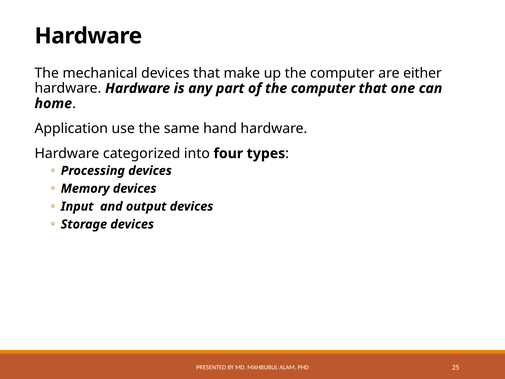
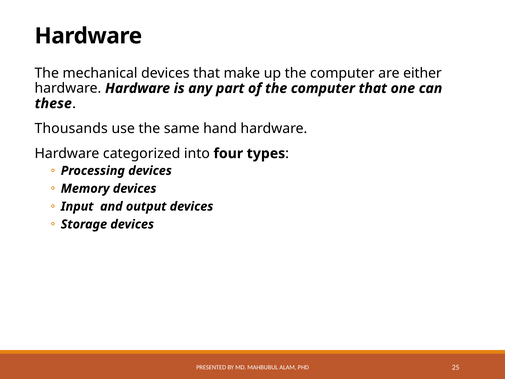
home: home -> these
Application: Application -> Thousands
